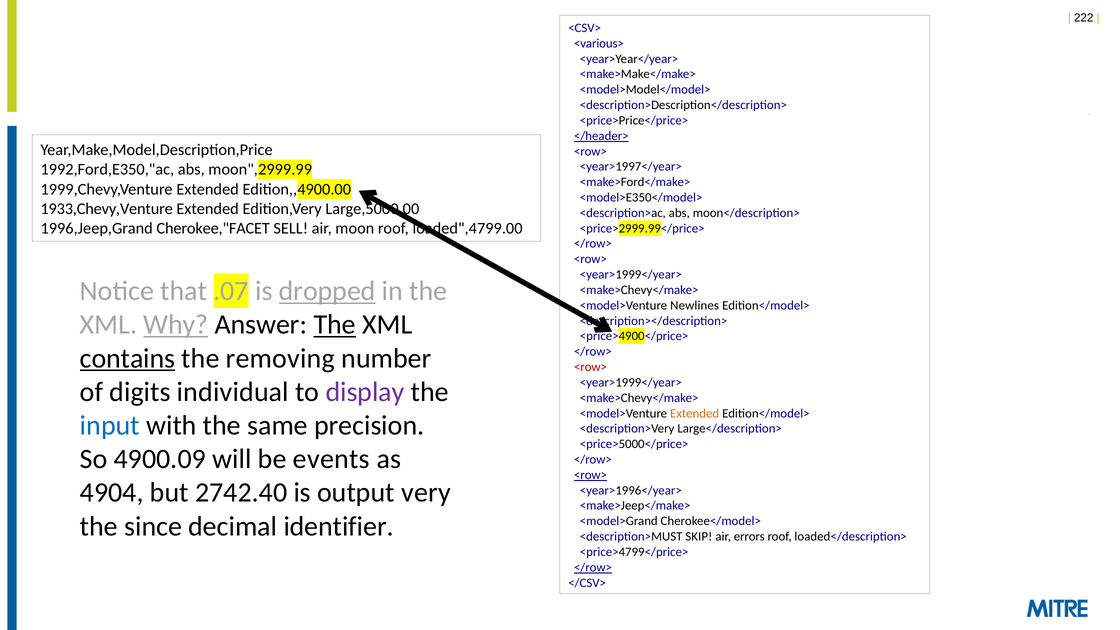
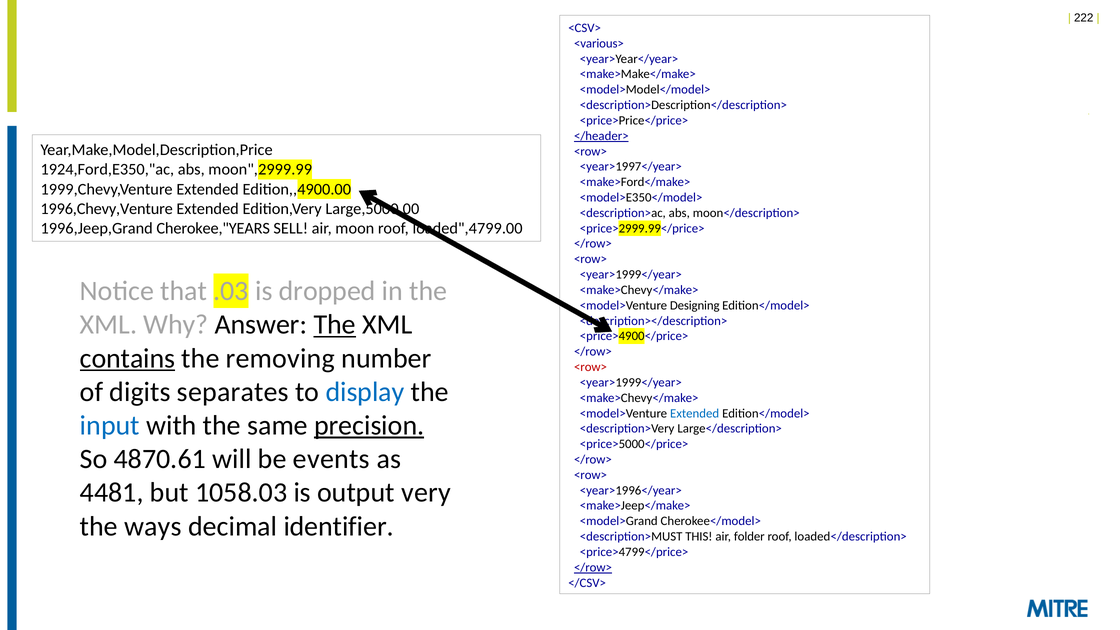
1992,Ford,E350,"ac: 1992,Ford,E350,"ac -> 1924,Ford,E350,"ac
1933,Chevy,Venture: 1933,Chevy,Venture -> 1996,Chevy,Venture
Cherokee,"FACET: Cherokee,"FACET -> Cherokee,"YEARS
.07: .07 -> .03
dropped underline: present -> none
Newlines: Newlines -> Designing
Why underline: present -> none
individual: individual -> separates
display colour: purple -> blue
Extended at (695, 413) colour: orange -> blue
precision underline: none -> present
4900.09: 4900.09 -> 4870.61
<row> at (591, 475) underline: present -> none
4904: 4904 -> 4481
2742.40: 2742.40 -> 1058.03
since: since -> ways
SKIP: SKIP -> THIS
errors: errors -> folder
